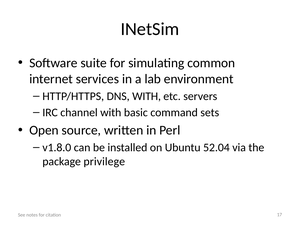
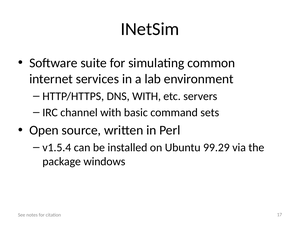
v1.8.0: v1.8.0 -> v1.5.4
52.04: 52.04 -> 99.29
privilege: privilege -> windows
